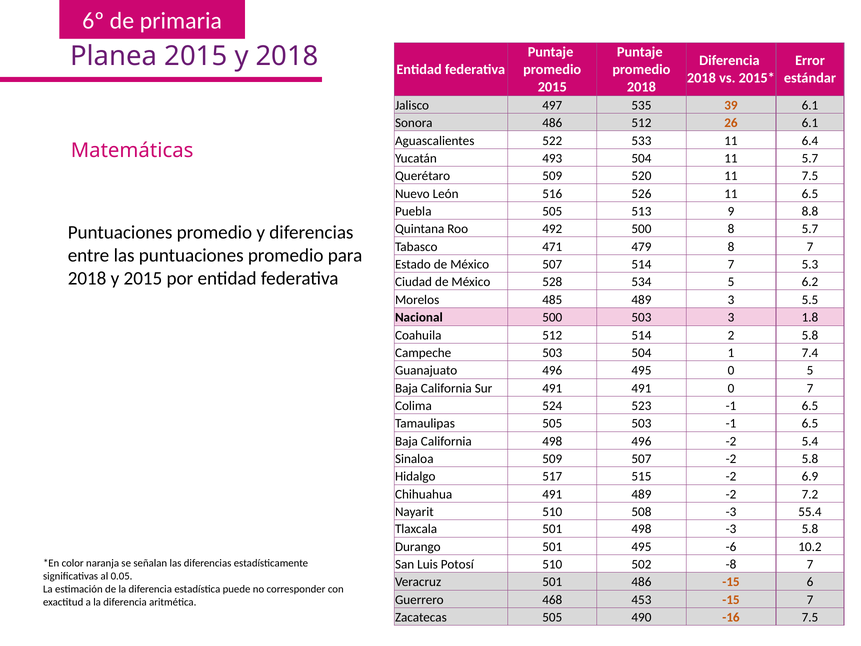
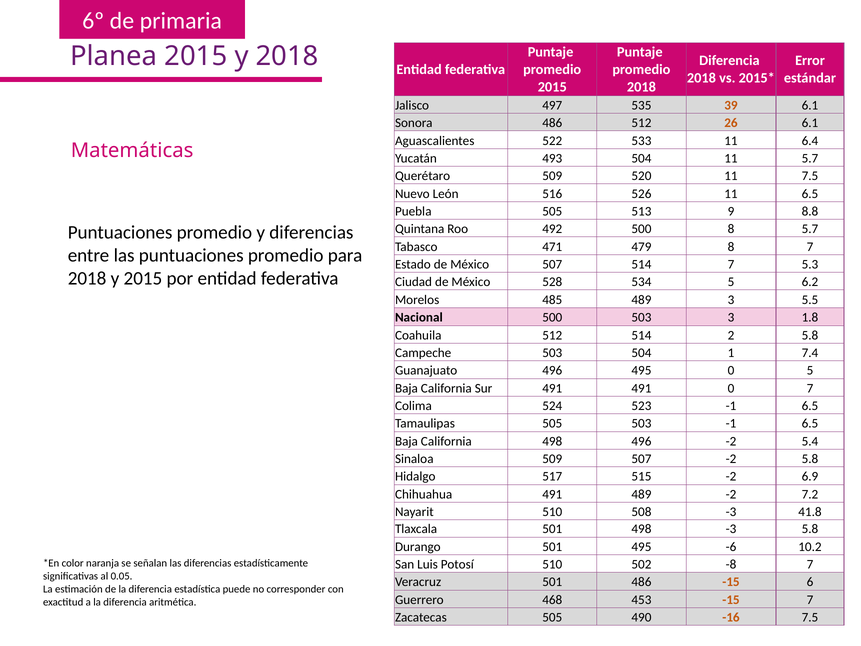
55.4: 55.4 -> 41.8
